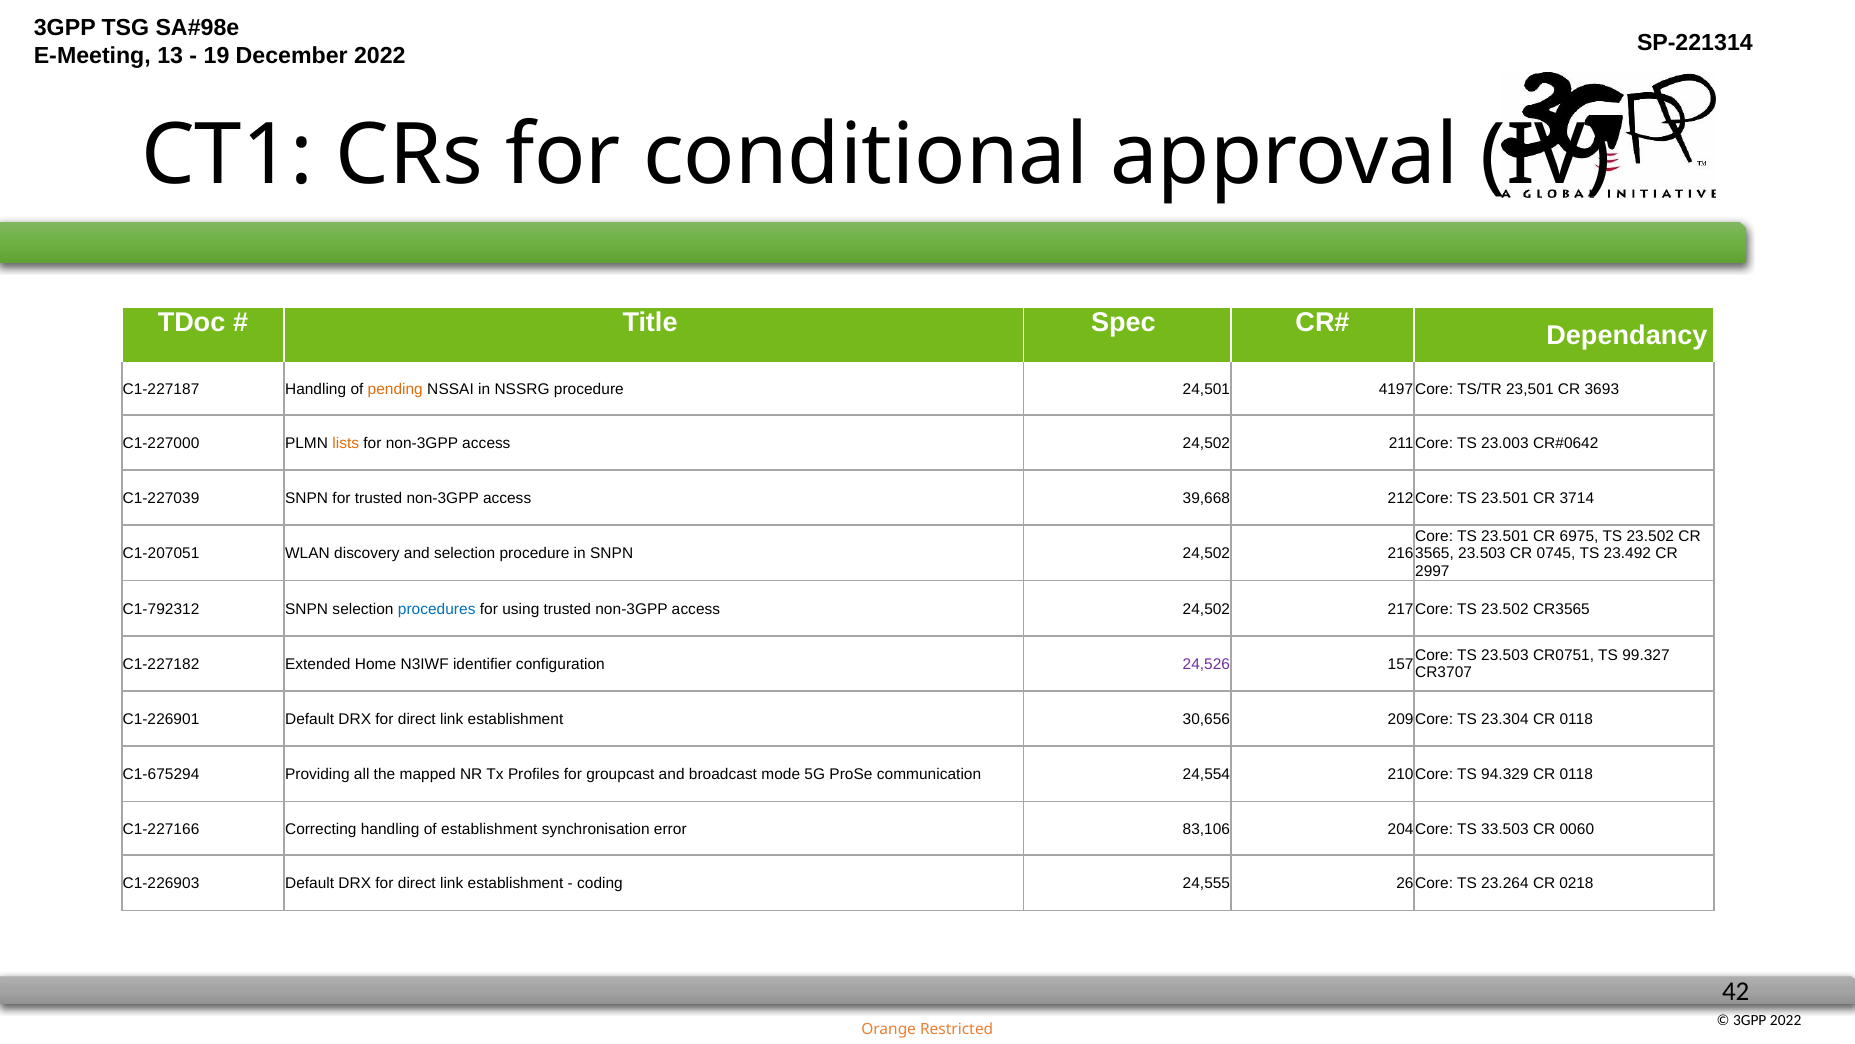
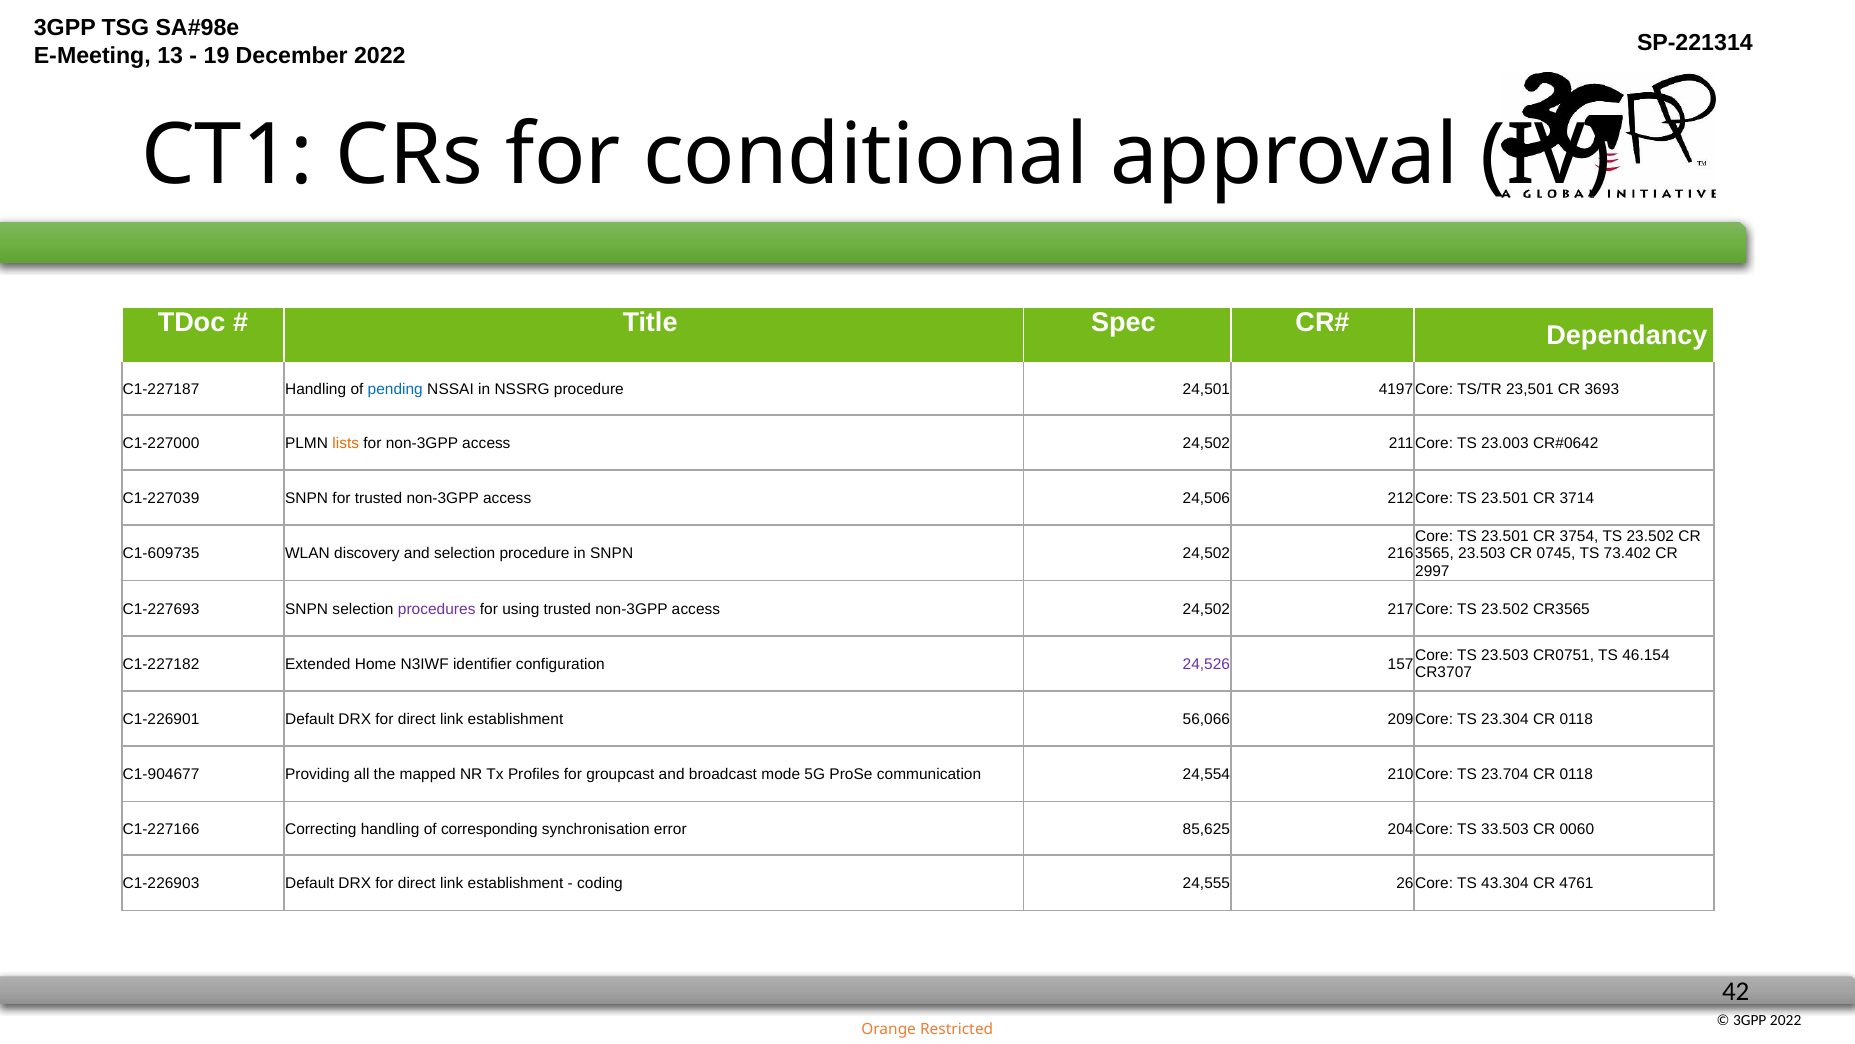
pending colour: orange -> blue
39,668: 39,668 -> 24,506
6975: 6975 -> 3754
C1-207051: C1-207051 -> C1-609735
23.492: 23.492 -> 73.402
C1-792312: C1-792312 -> C1-227693
procedures colour: blue -> purple
99.327: 99.327 -> 46.154
30,656: 30,656 -> 56,066
C1-675294: C1-675294 -> C1-904677
94.329: 94.329 -> 23.704
of establishment: establishment -> corresponding
83,106: 83,106 -> 85,625
23.264: 23.264 -> 43.304
0218: 0218 -> 4761
